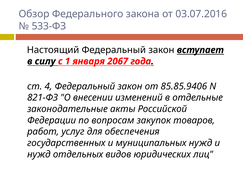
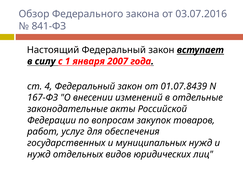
533-ФЗ: 533-ФЗ -> 841-ФЗ
2067: 2067 -> 2007
85.85.9406: 85.85.9406 -> 01.07.8439
821-ФЗ: 821-ФЗ -> 167-ФЗ
